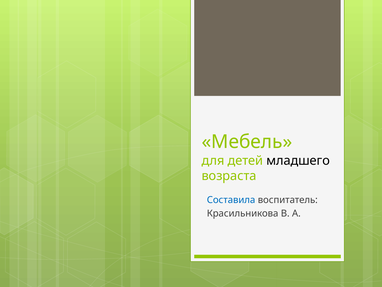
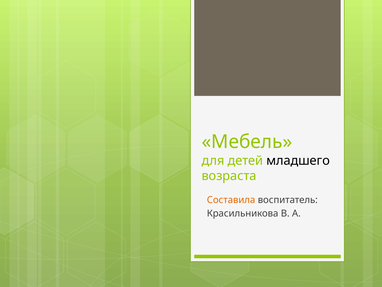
Составила colour: blue -> orange
